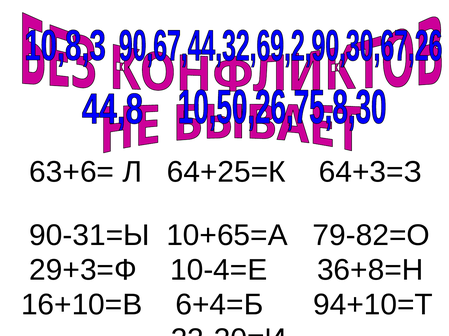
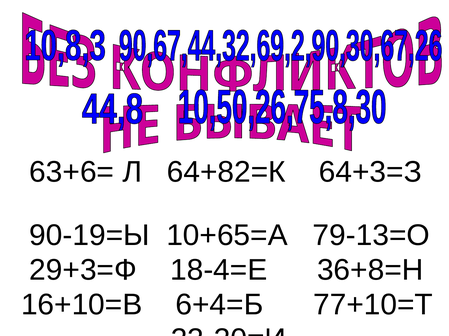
64+25=К: 64+25=К -> 64+82=К
90-31=Ы: 90-31=Ы -> 90-19=Ы
79-82=О: 79-82=О -> 79-13=О
10-4=Е: 10-4=Е -> 18-4=Е
94+10=Т: 94+10=Т -> 77+10=Т
